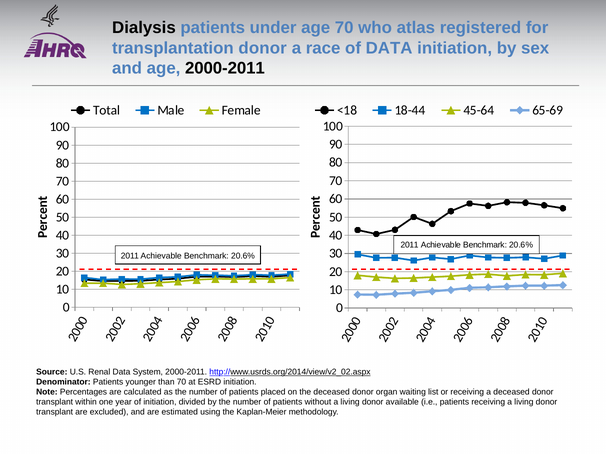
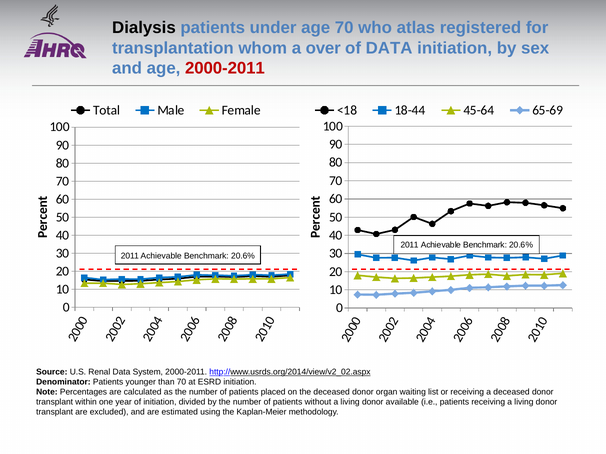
transplantation donor: donor -> whom
race: race -> over
2000-2011 at (225, 68) colour: black -> red
